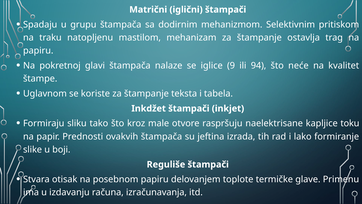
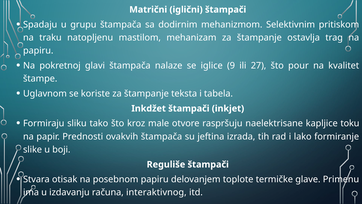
94: 94 -> 27
neće: neće -> pour
izračunavanja: izračunavanja -> interaktivnog
